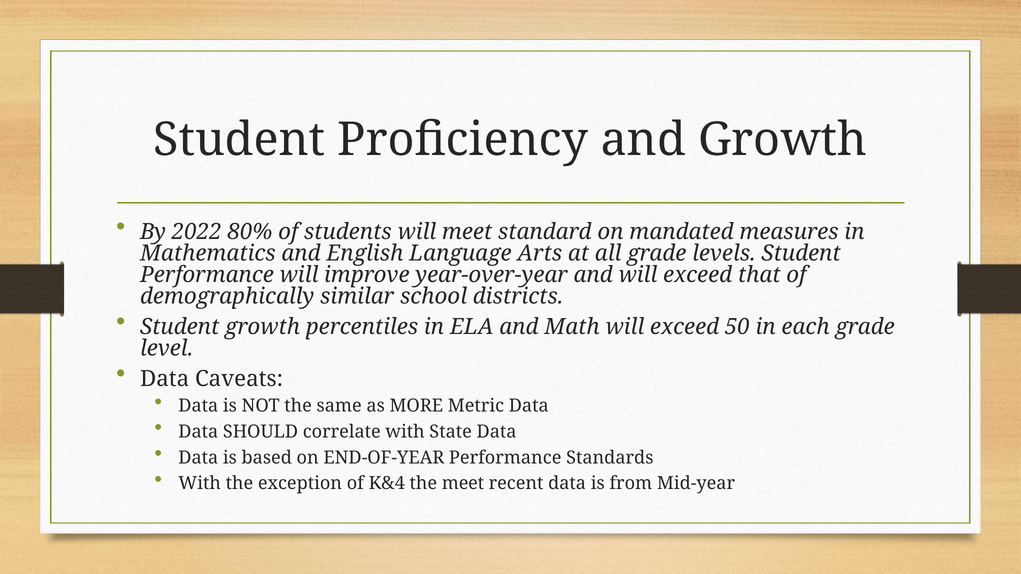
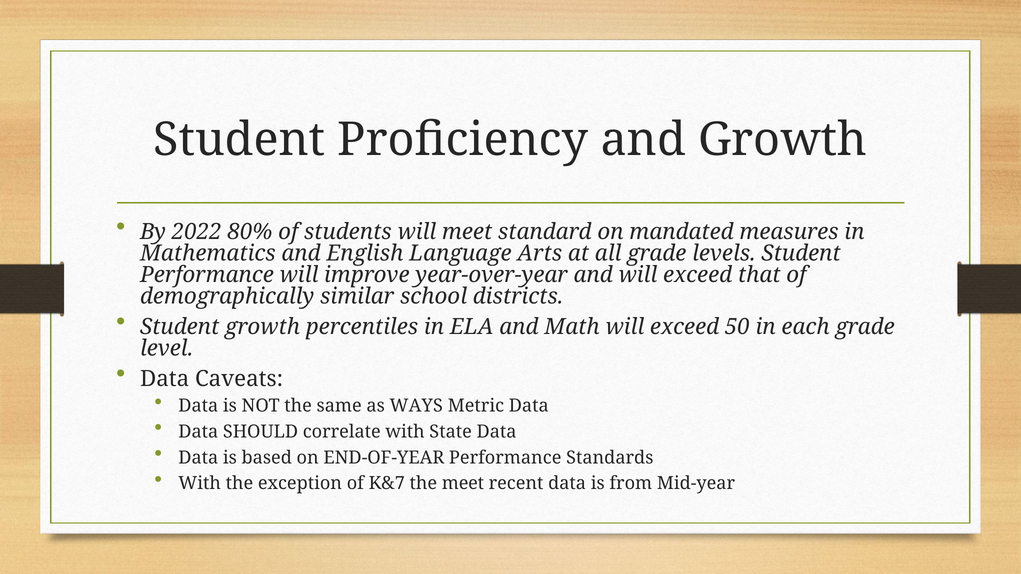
MORE: MORE -> WAYS
K&4: K&4 -> K&7
